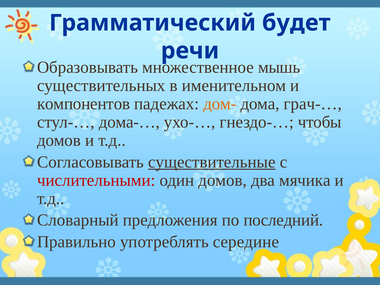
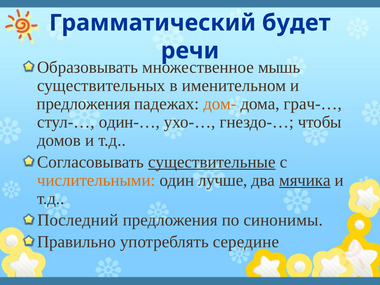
компонентов at (84, 104): компонентов -> предложения
дома-…: дома-… -> один-…
числительными colour: red -> orange
один домов: домов -> лучше
мячика underline: none -> present
Словарный: Словарный -> Последний
последний: последний -> синонимы
